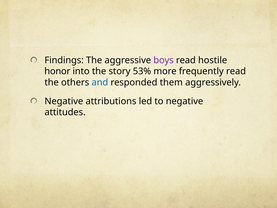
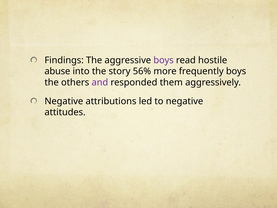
honor: honor -> abuse
53%: 53% -> 56%
frequently read: read -> boys
and colour: blue -> purple
